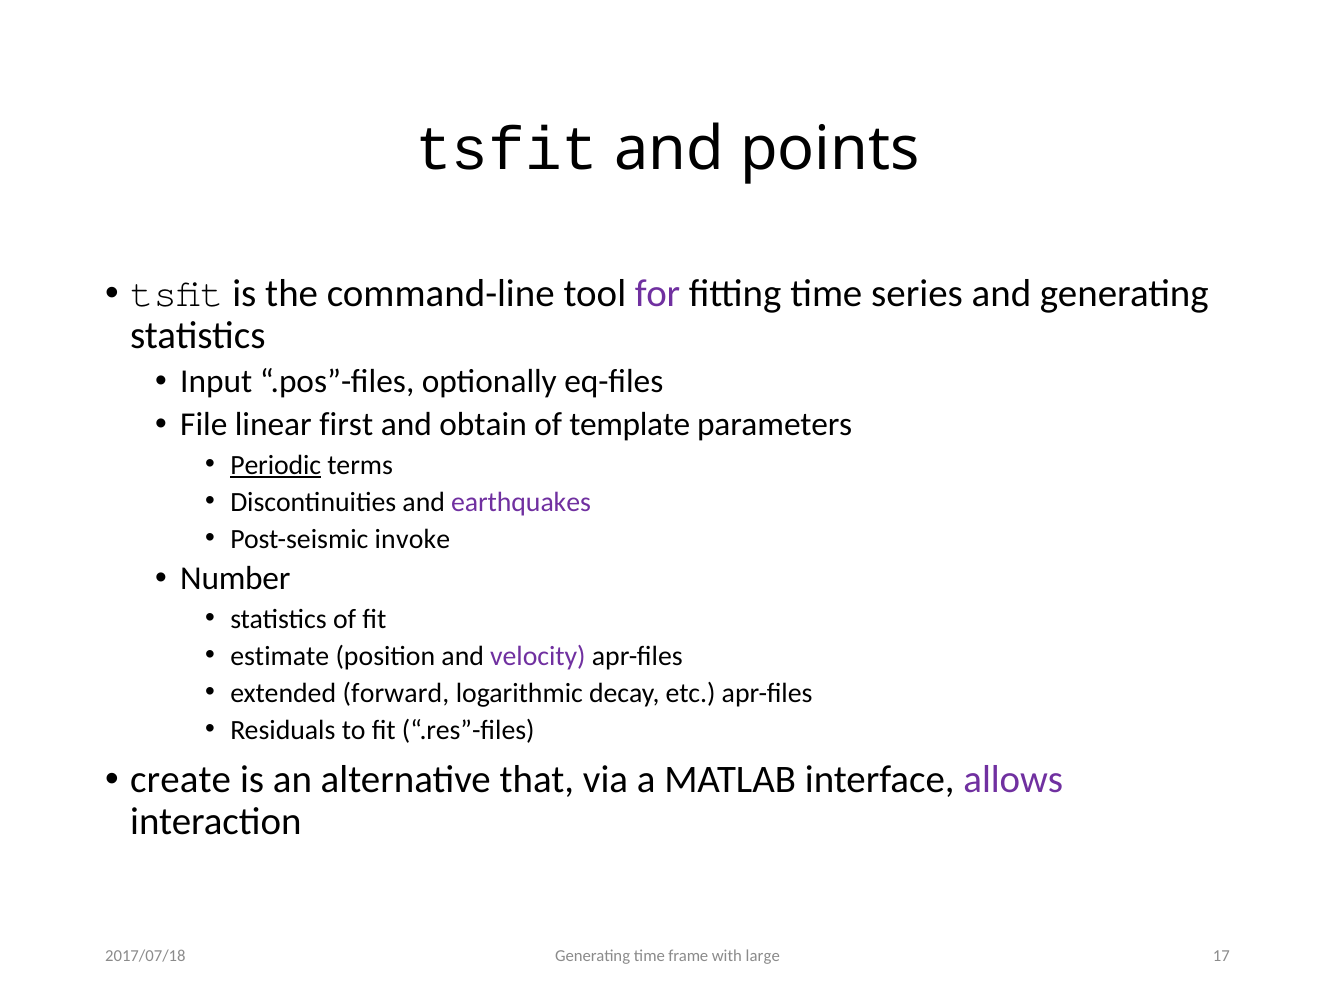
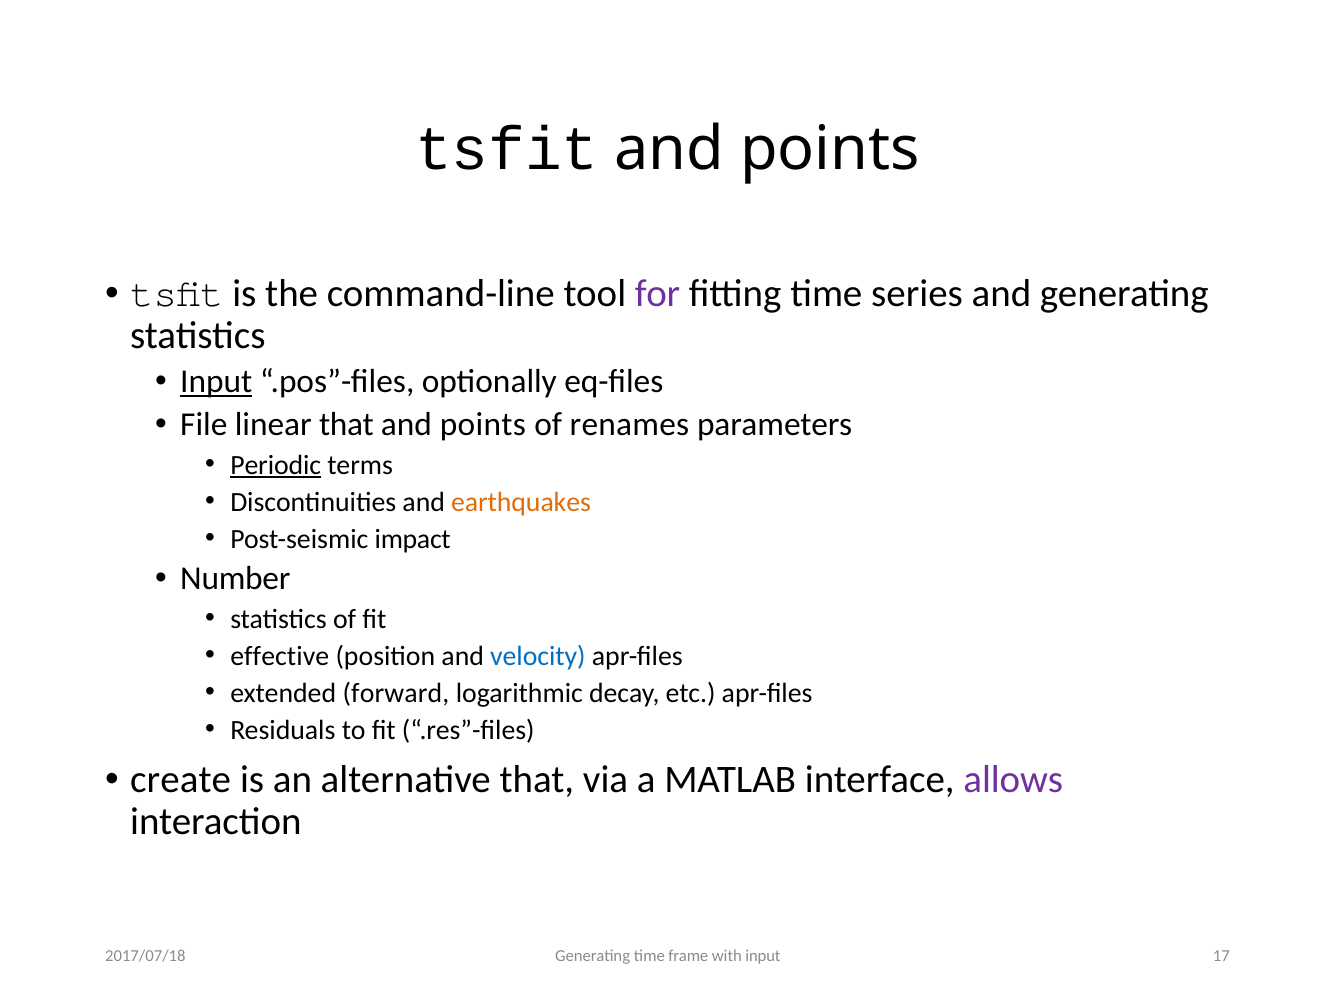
Input at (216, 382) underline: none -> present
linear first: first -> that
obtain at (483, 425): obtain -> points
template: template -> renames
earthquakes colour: purple -> orange
invoke: invoke -> impact
estimate: estimate -> effective
velocity colour: purple -> blue
with large: large -> input
